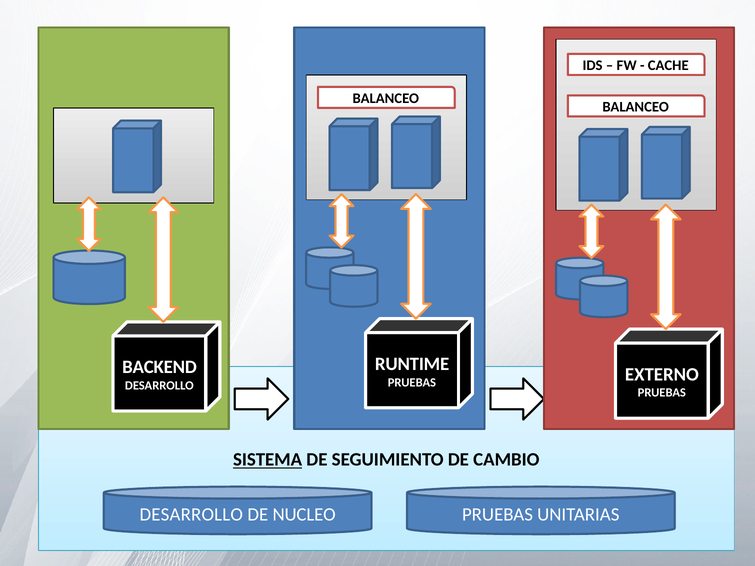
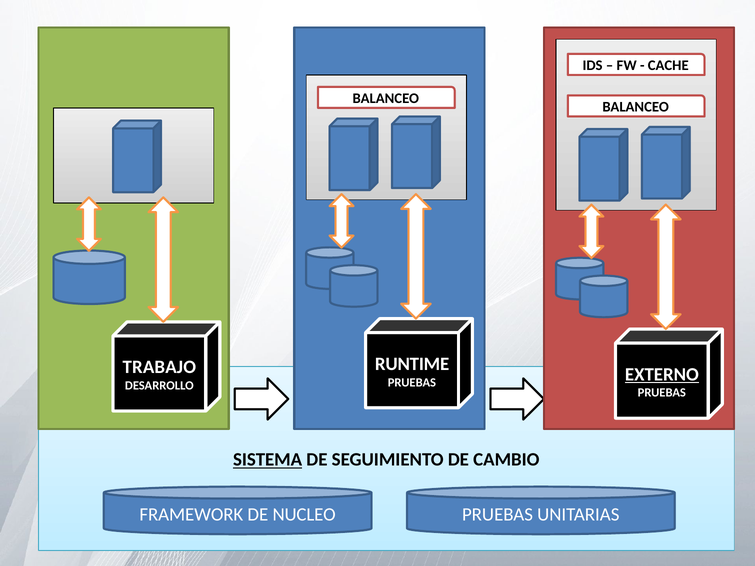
BACKEND: BACKEND -> TRABAJO
EXTERNO underline: none -> present
DESARROLLO at (191, 515): DESARROLLO -> FRAMEWORK
